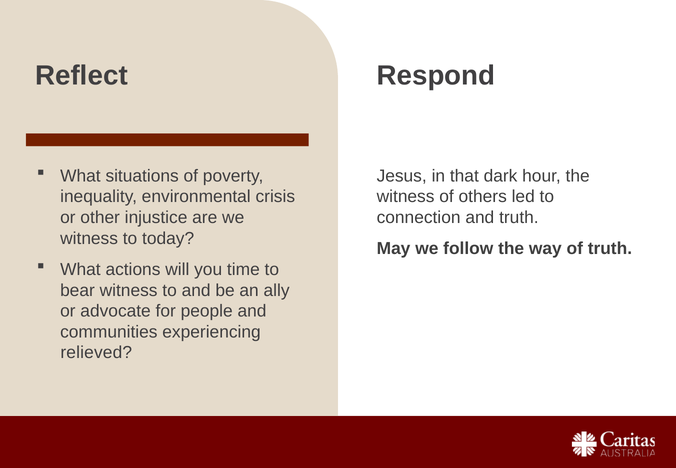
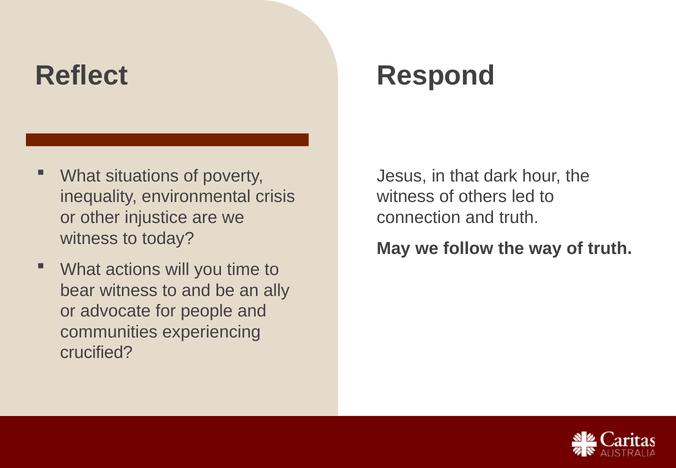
relieved: relieved -> crucified
